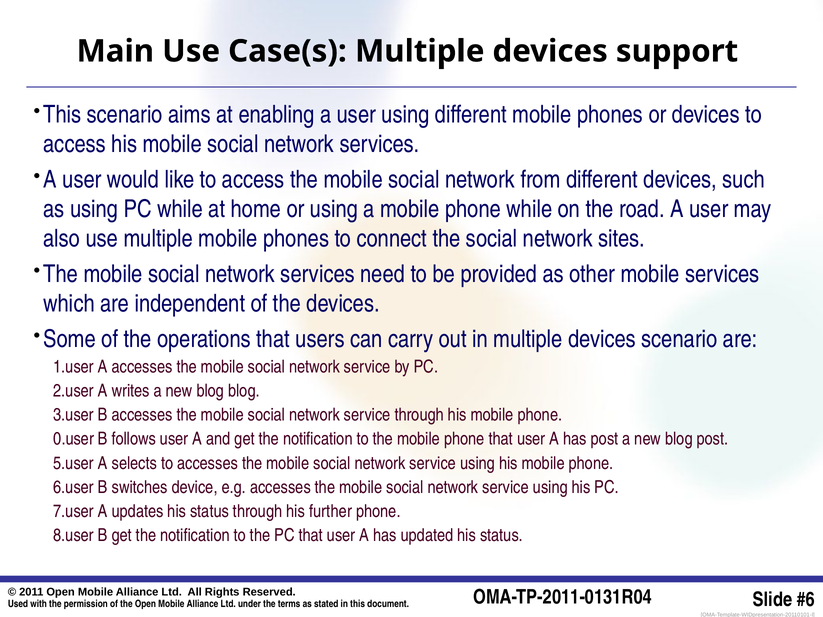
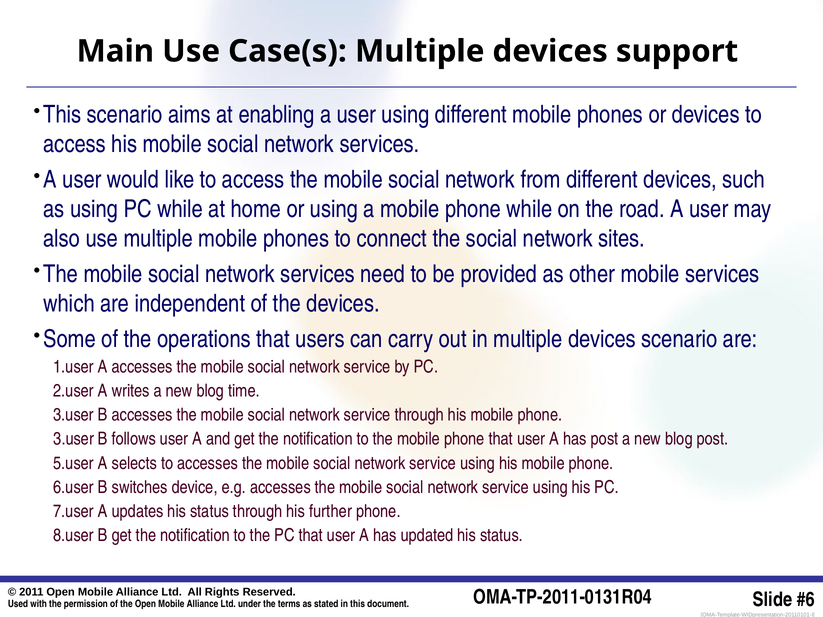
blog blog: blog -> time
0.user at (74, 439): 0.user -> 3.user
